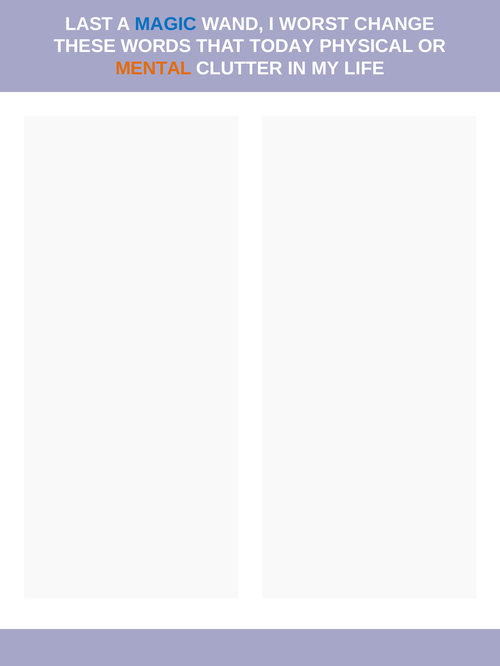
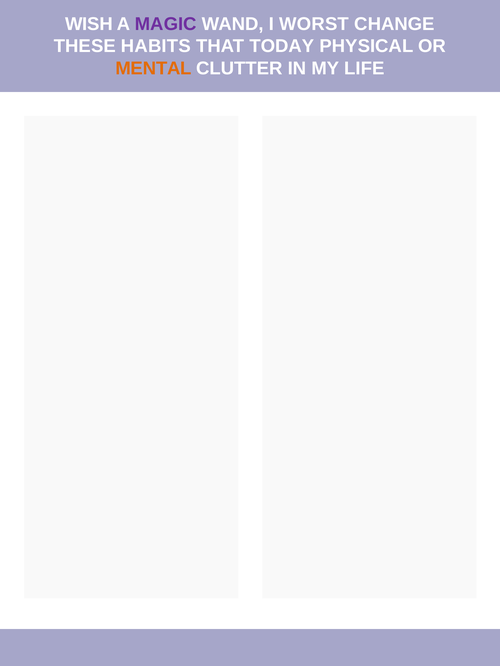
LAST: LAST -> WISH
MAGIC colour: blue -> purple
WORDS: WORDS -> HABITS
